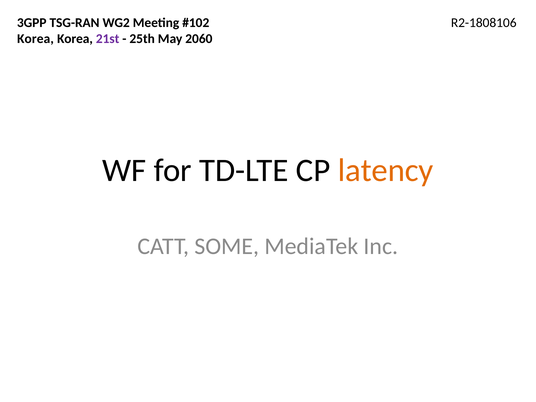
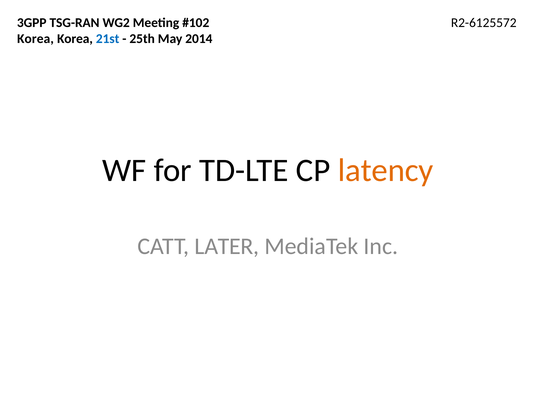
R2-1808106: R2-1808106 -> R2-6125572
21st colour: purple -> blue
2060: 2060 -> 2014
SOME: SOME -> LATER
